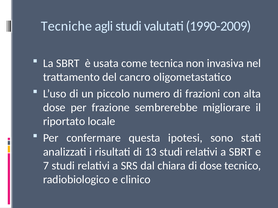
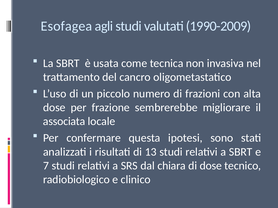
Tecniche: Tecniche -> Esofagea
riportato: riportato -> associata
